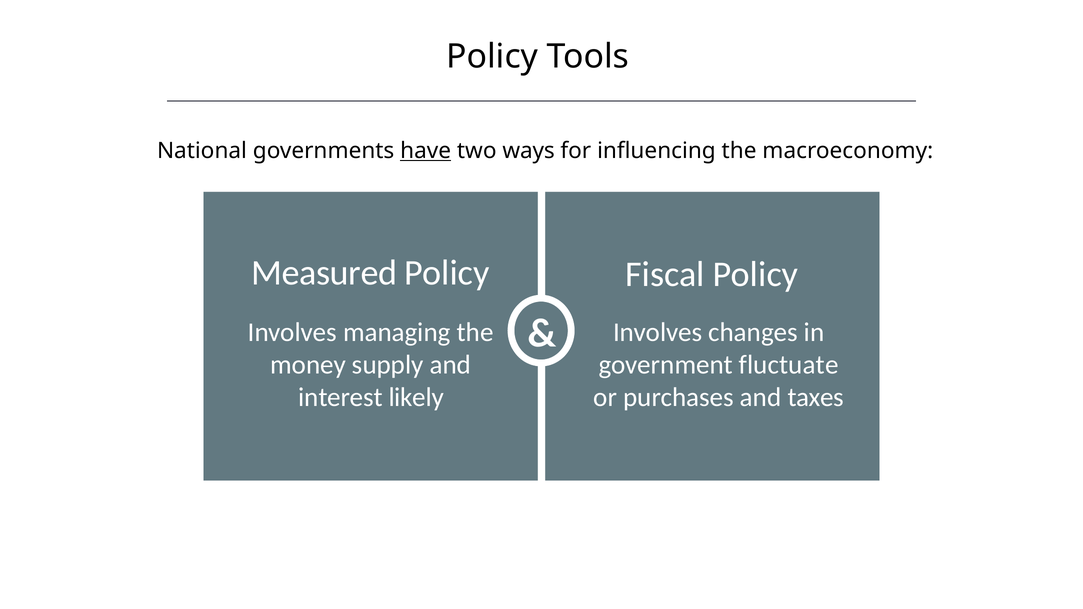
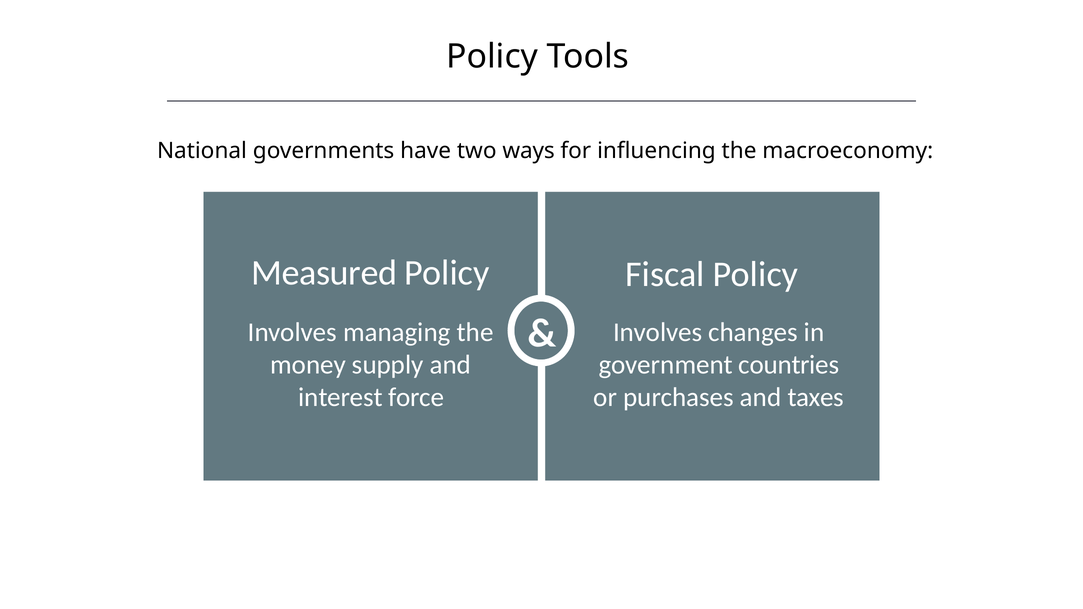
have underline: present -> none
fluctuate: fluctuate -> countries
likely: likely -> force
